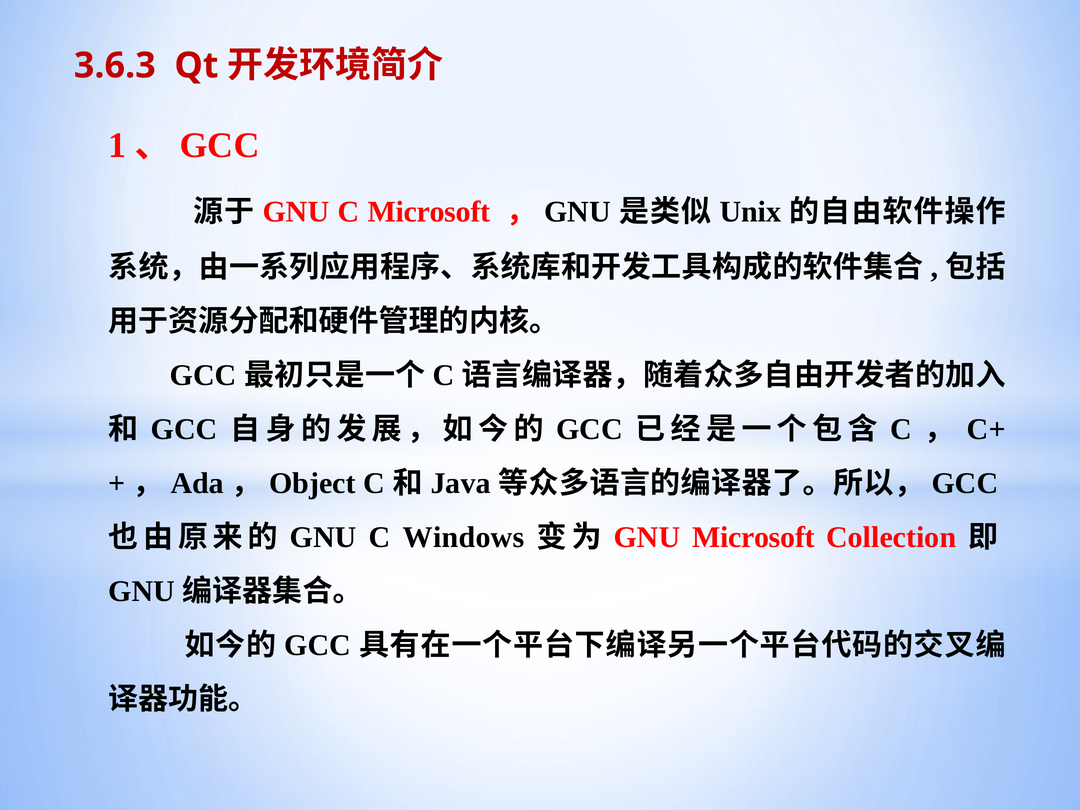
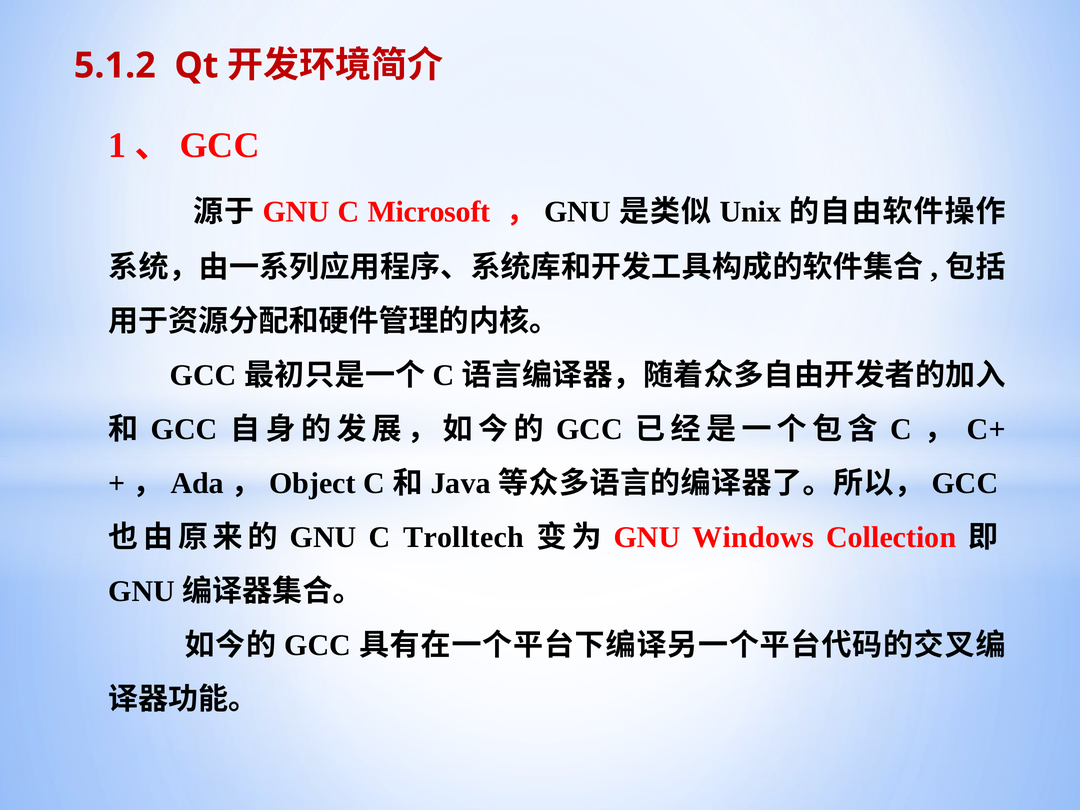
3.6.3: 3.6.3 -> 5.1.2
Windows: Windows -> Trolltech
Microsoft at (754, 537): Microsoft -> Windows
